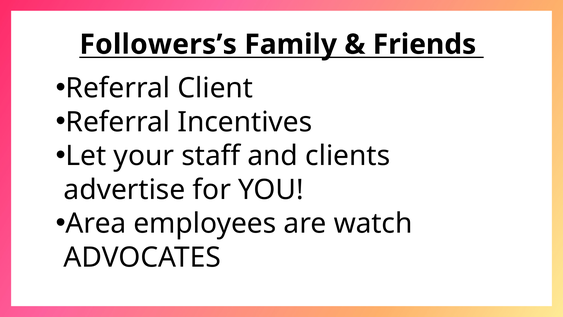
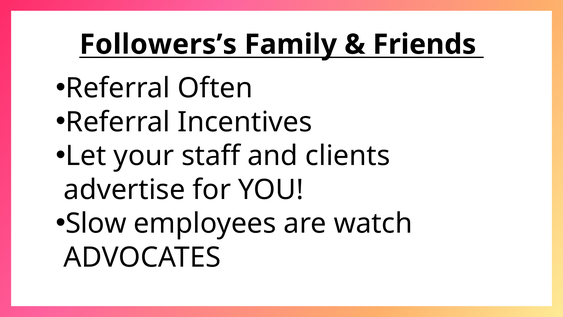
Client: Client -> Often
Area: Area -> Slow
